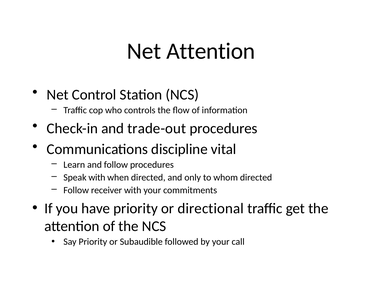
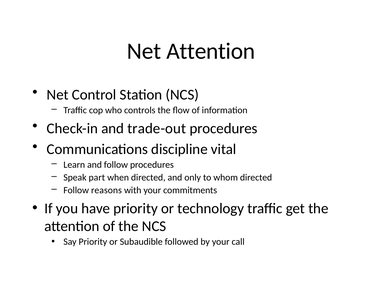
Speak with: with -> part
receiver: receiver -> reasons
directional: directional -> technology
